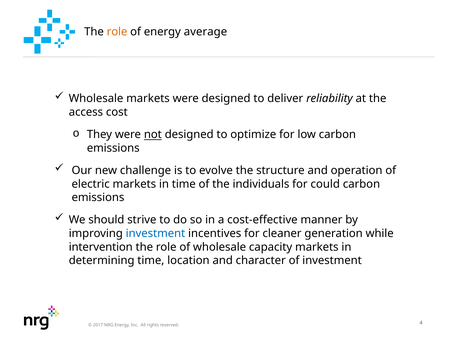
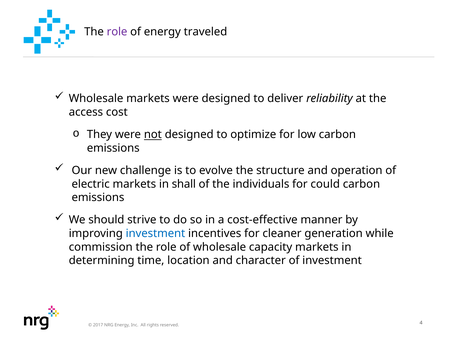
role at (117, 32) colour: orange -> purple
average: average -> traveled
in time: time -> shall
intervention: intervention -> commission
